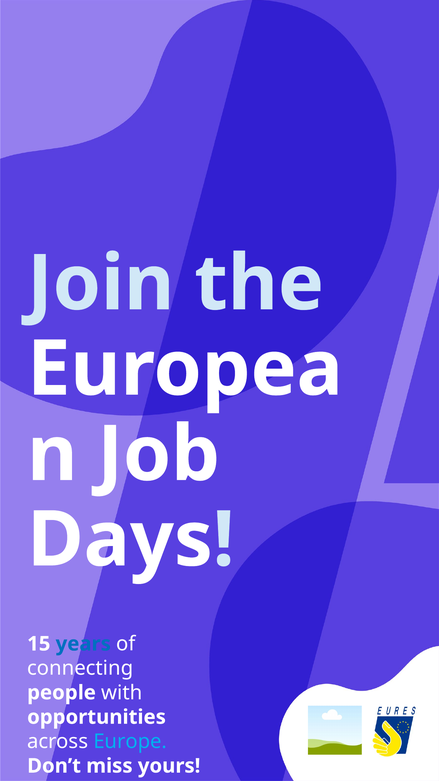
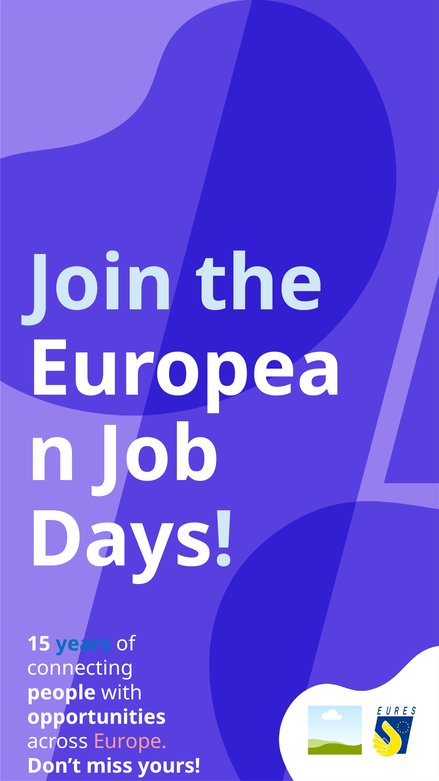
Europe colour: light blue -> pink
